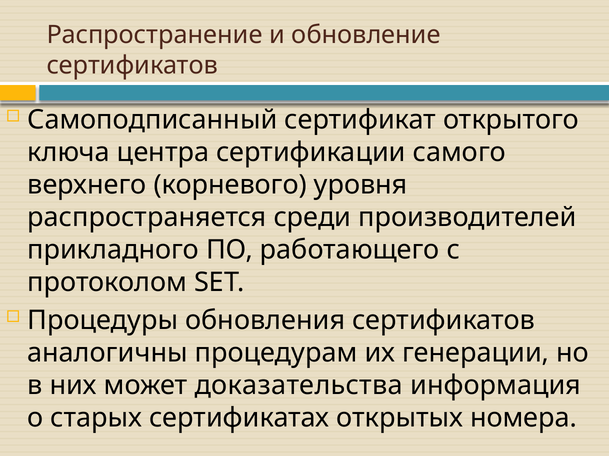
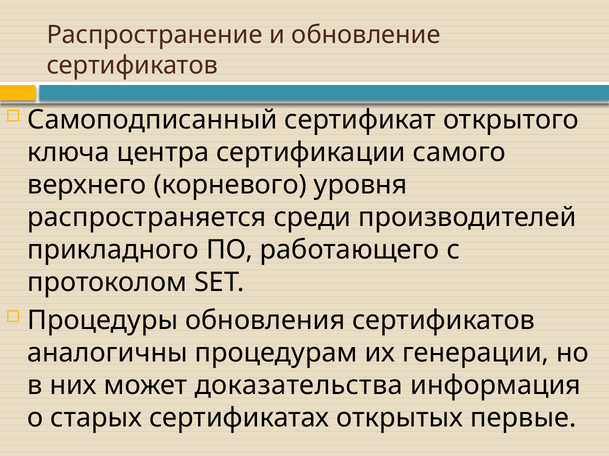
номера: номера -> первые
